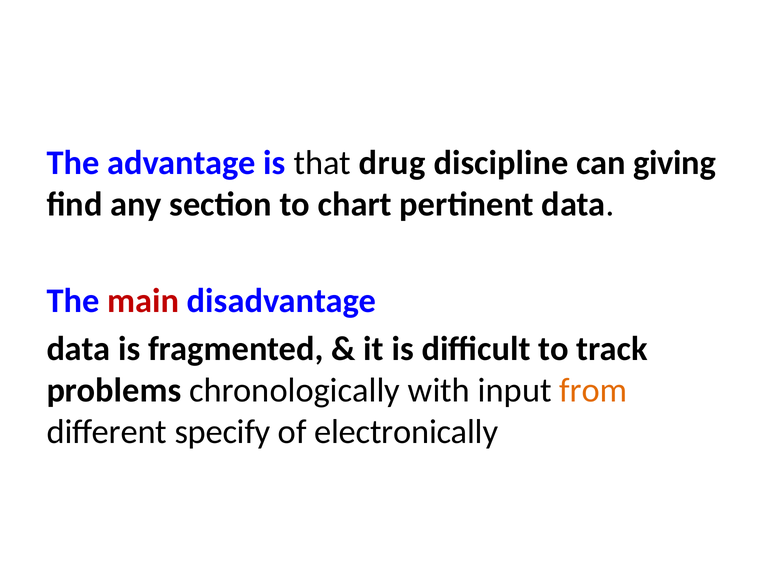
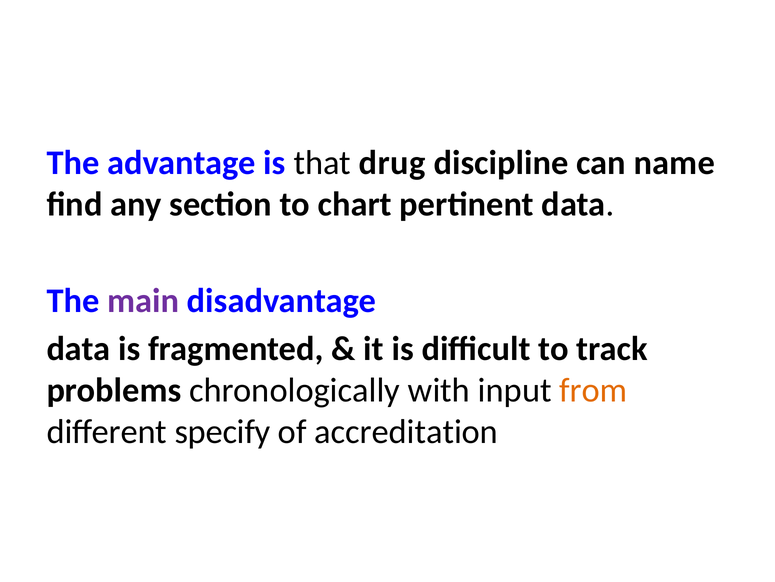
giving: giving -> name
main colour: red -> purple
electronically: electronically -> accreditation
